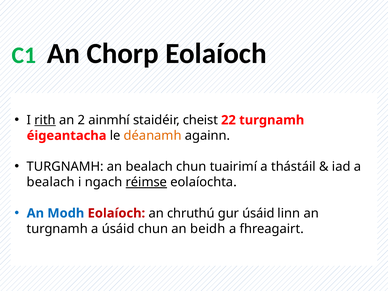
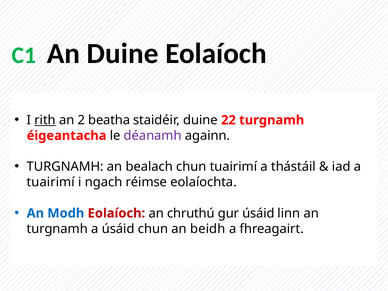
An Chorp: Chorp -> Duine
ainmhí: ainmhí -> beatha
staidéir cheist: cheist -> duine
déanamh colour: orange -> purple
bealach at (51, 182): bealach -> tuairimí
réimse underline: present -> none
